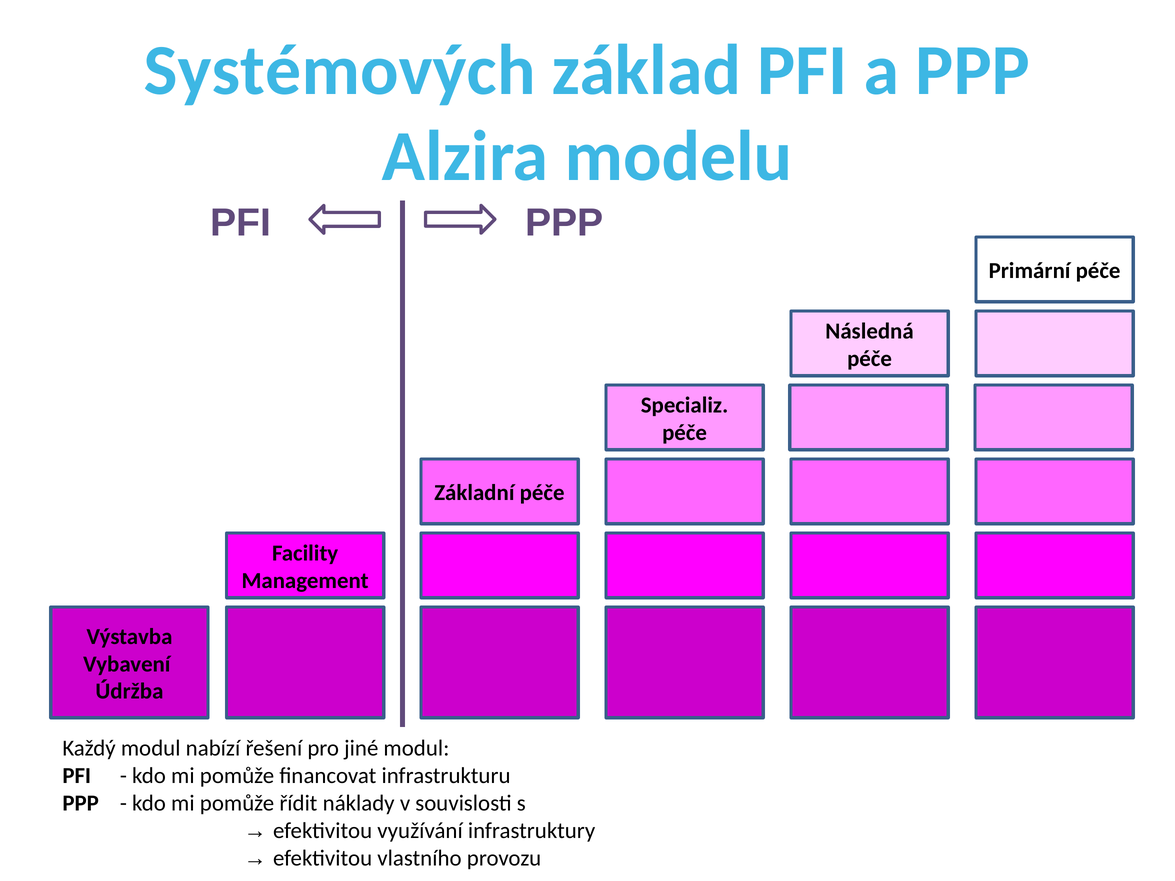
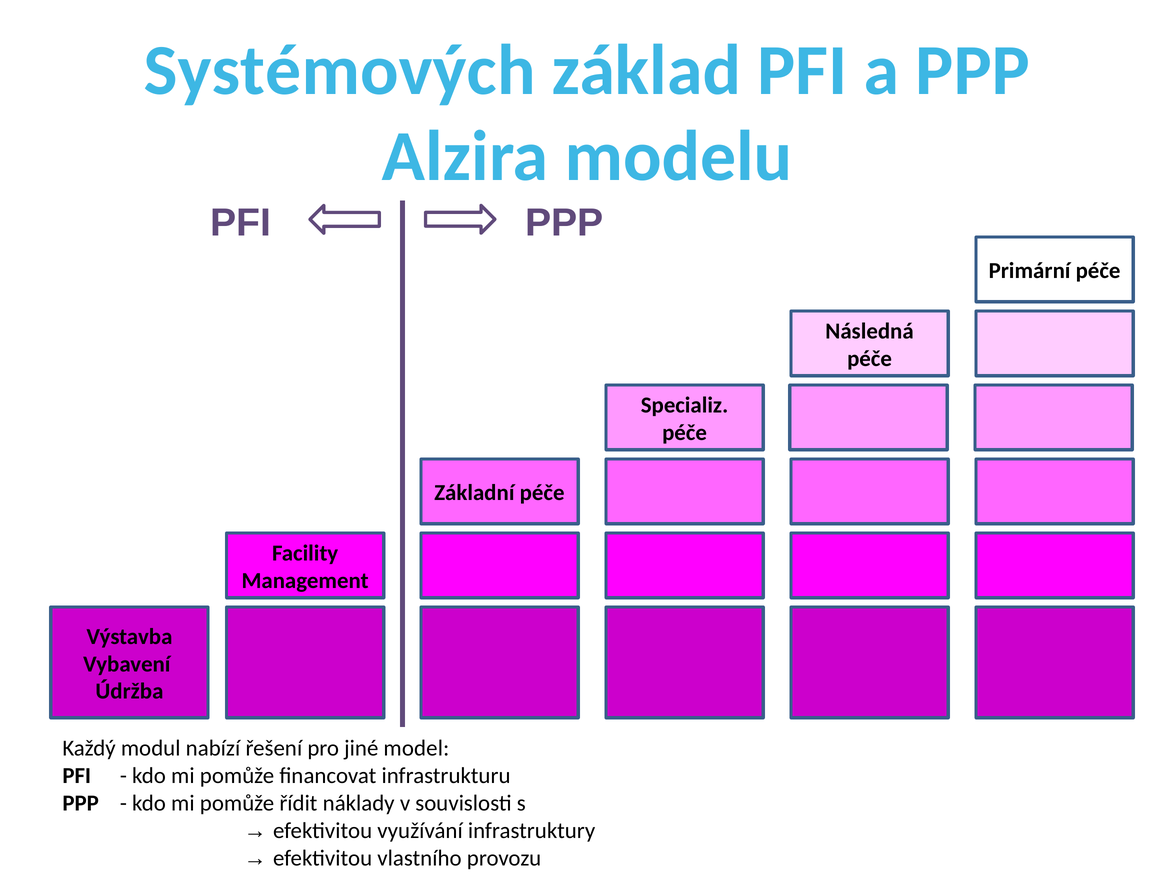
jiné modul: modul -> model
